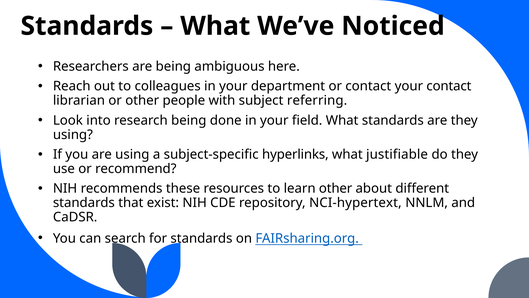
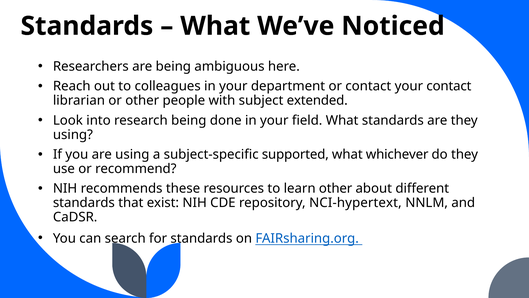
referring: referring -> extended
hyperlinks: hyperlinks -> supported
justifiable: justifiable -> whichever
